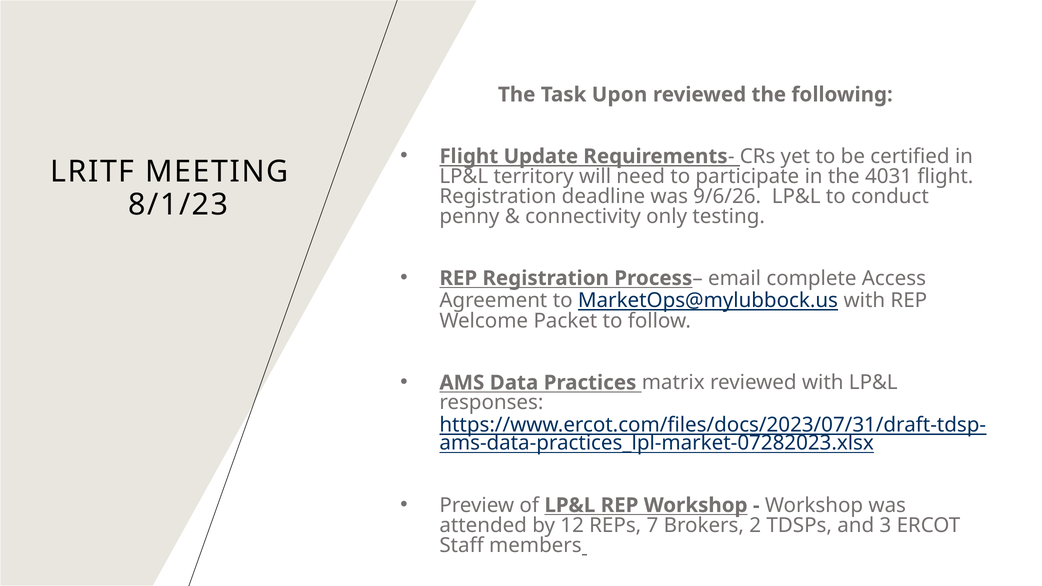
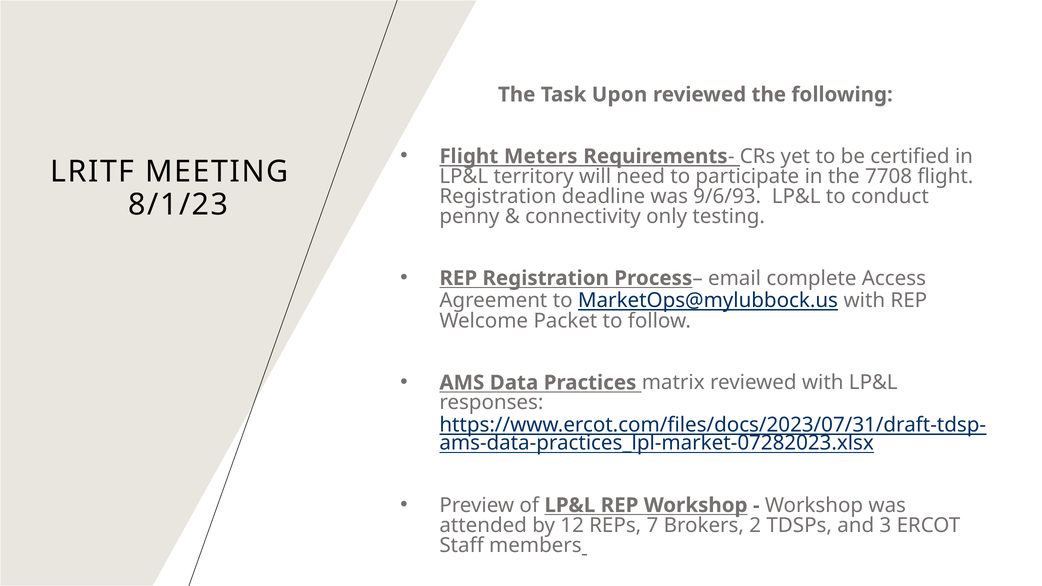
Update: Update -> Meters
4031: 4031 -> 7708
9/6/26: 9/6/26 -> 9/6/93
